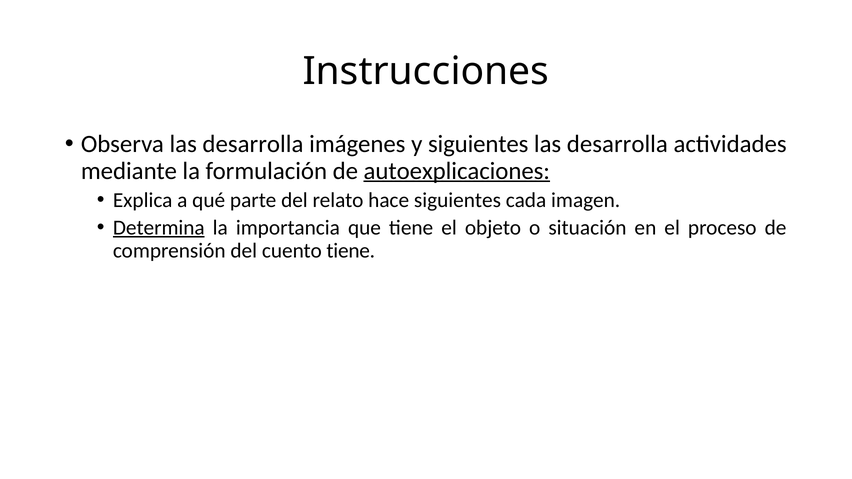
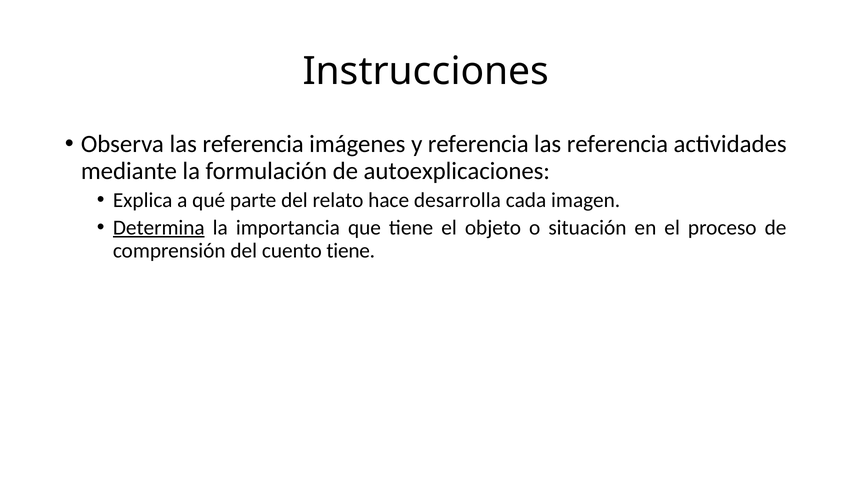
Observa las desarrolla: desarrolla -> referencia
y siguientes: siguientes -> referencia
desarrolla at (617, 144): desarrolla -> referencia
autoexplicaciones underline: present -> none
hace siguientes: siguientes -> desarrolla
